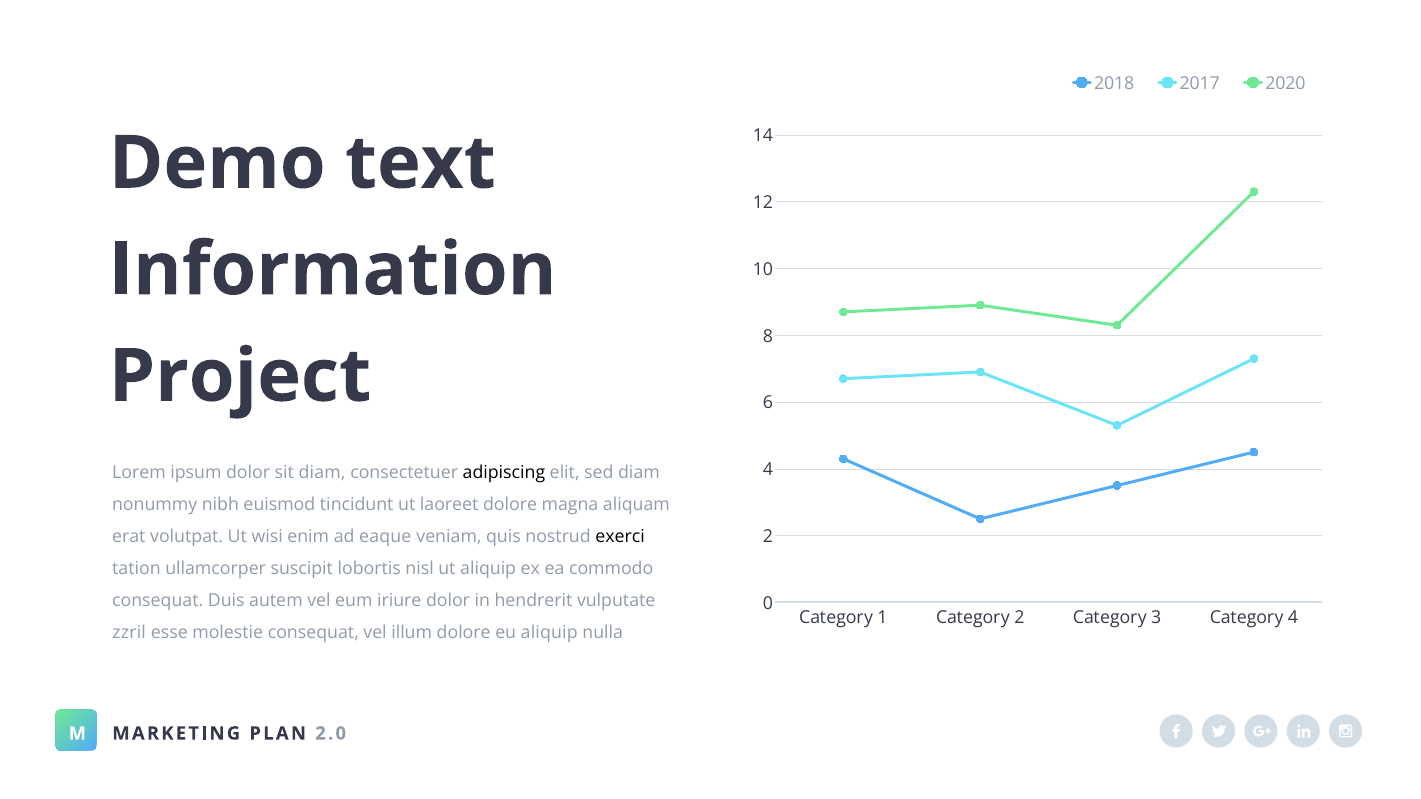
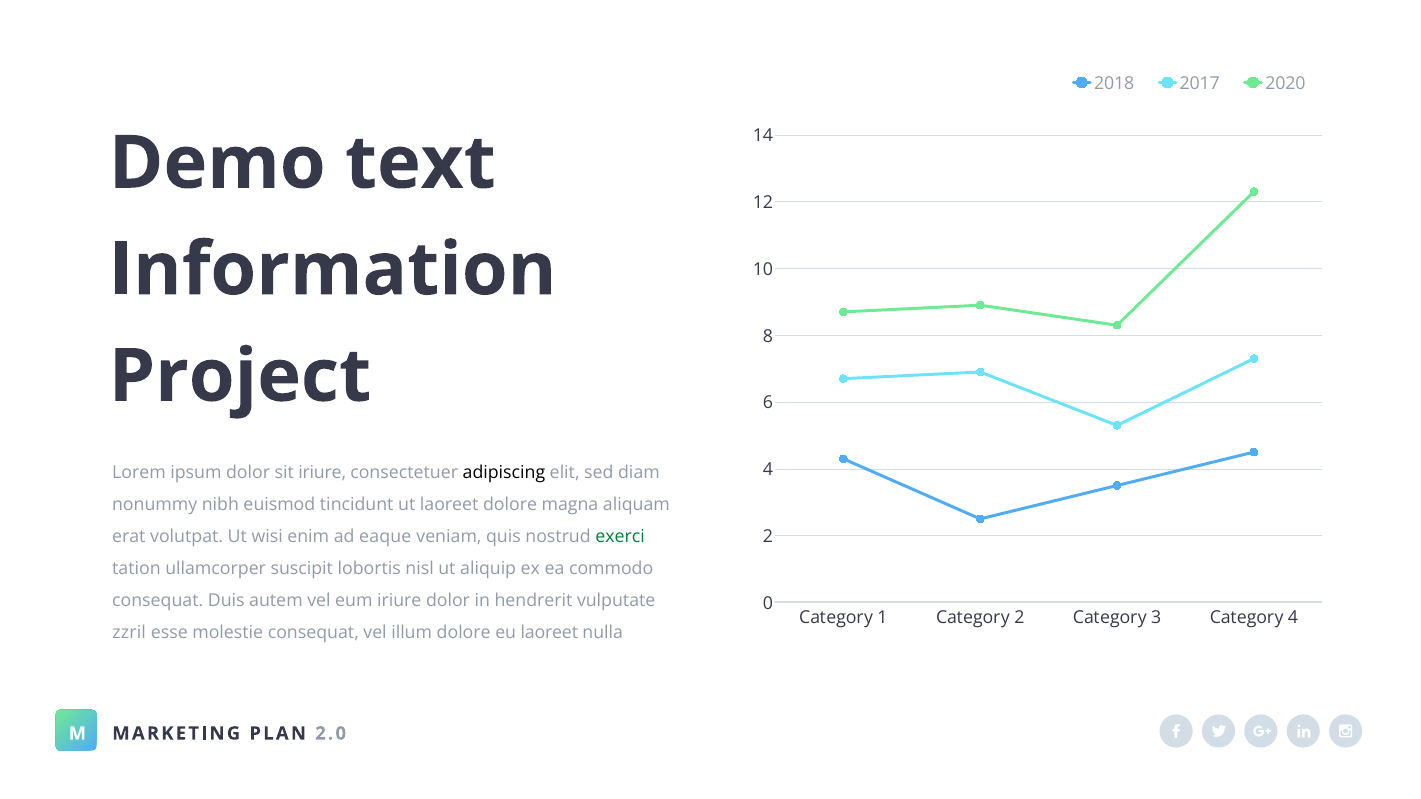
sit diam: diam -> iriure
exerci colour: black -> green
eu aliquip: aliquip -> laoreet
